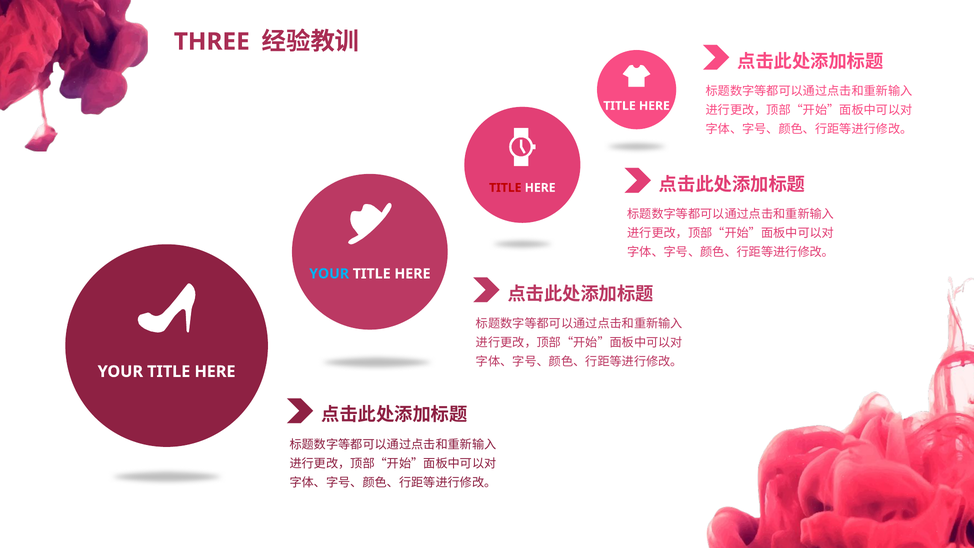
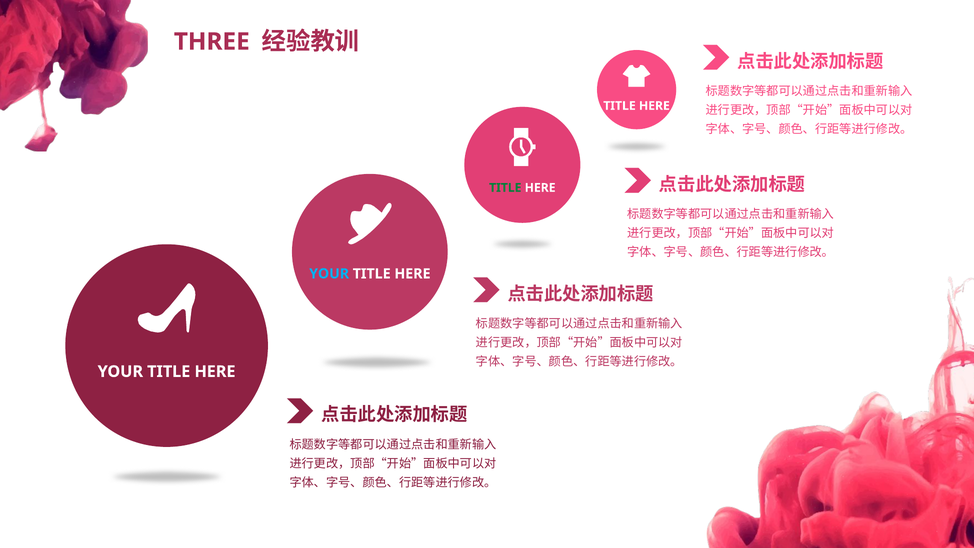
TITLE at (505, 188) colour: red -> green
